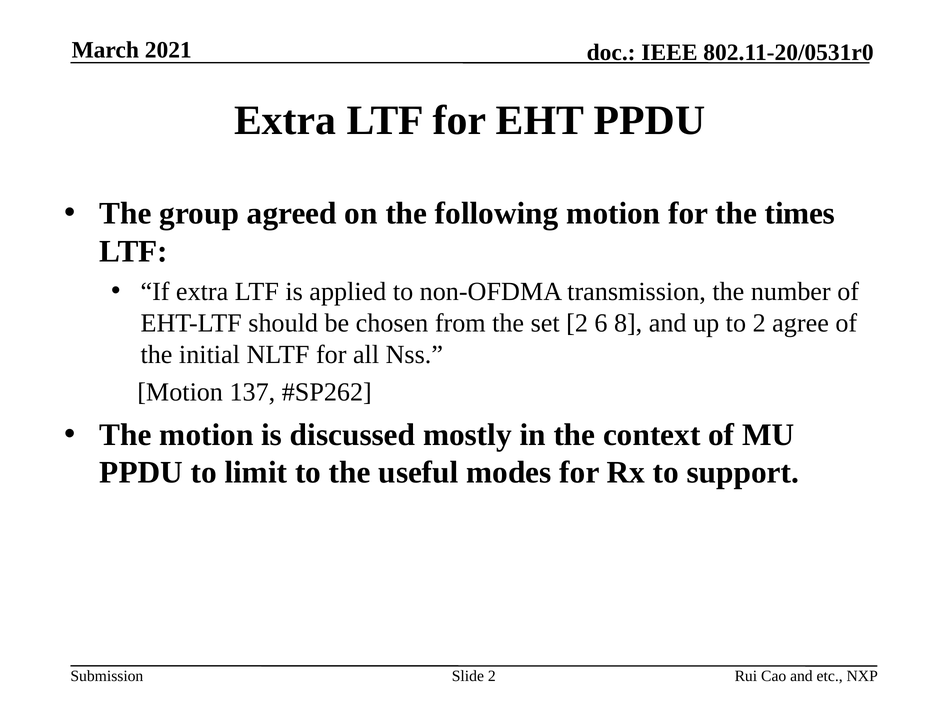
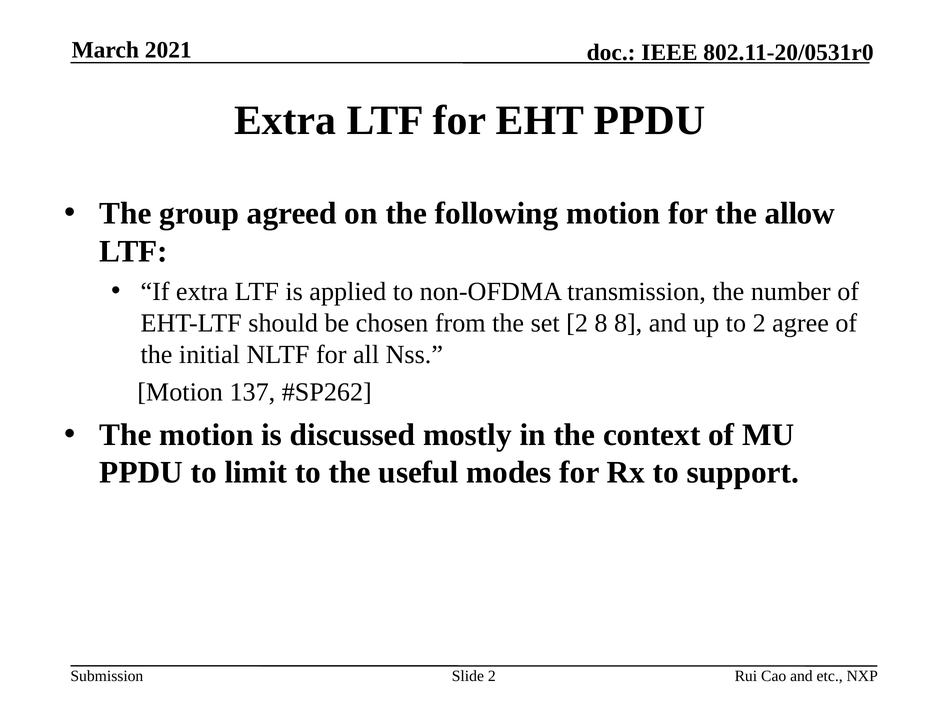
times: times -> allow
2 6: 6 -> 8
